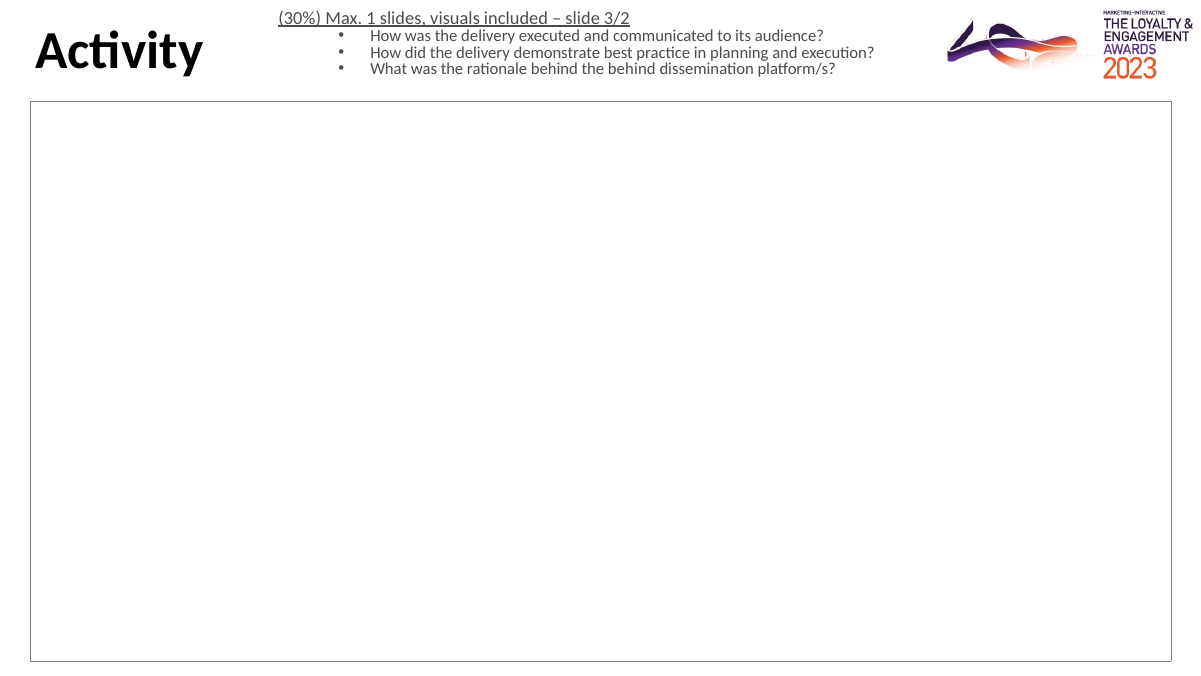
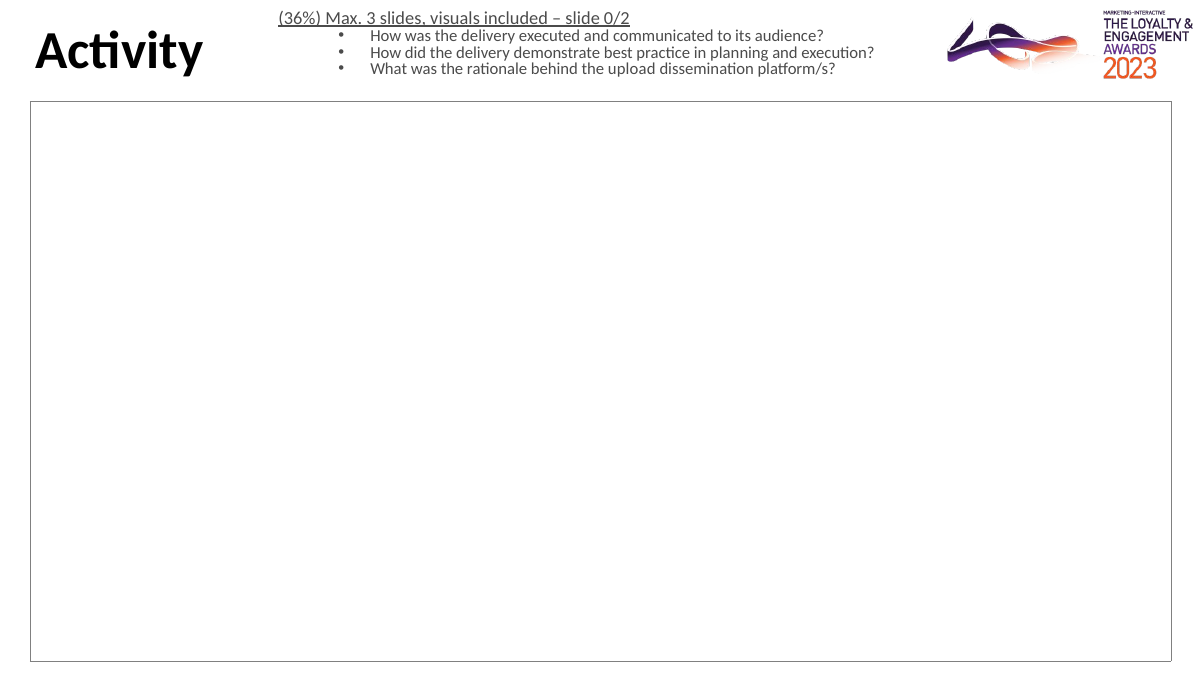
30%: 30% -> 36%
1: 1 -> 3
3/2: 3/2 -> 0/2
the behind: behind -> upload
